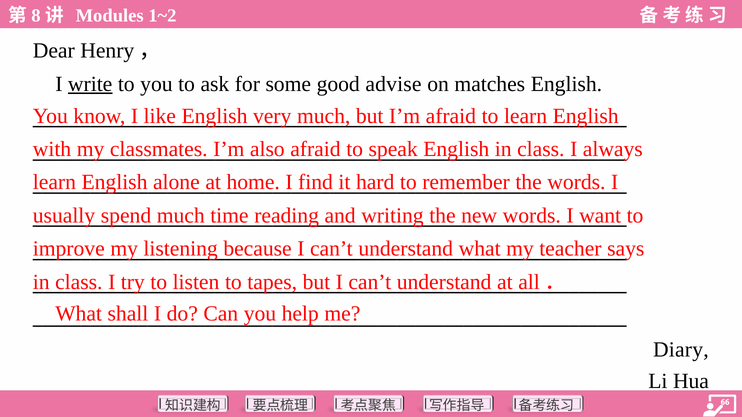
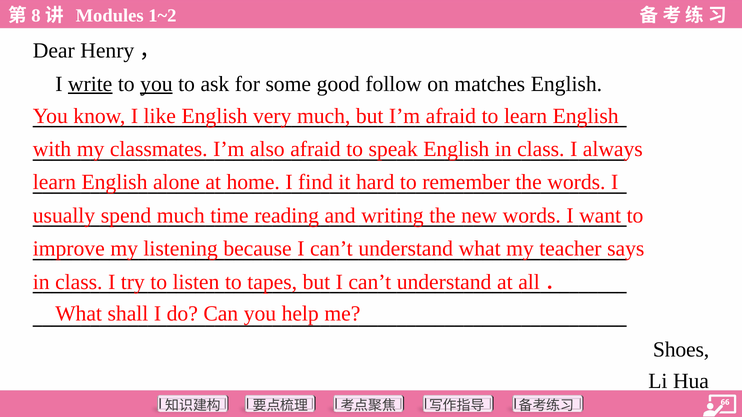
you at (156, 84) underline: none -> present
advise: advise -> follow
Diary: Diary -> Shoes
